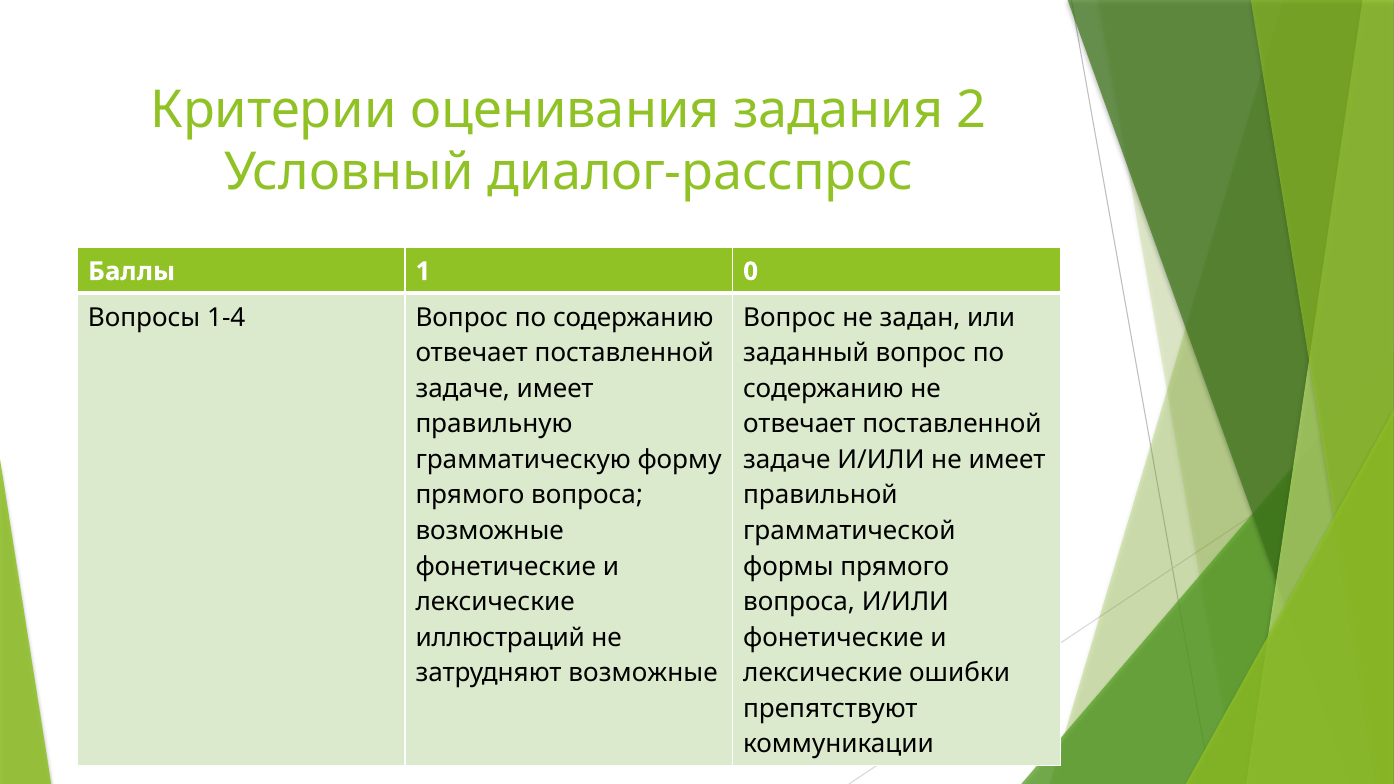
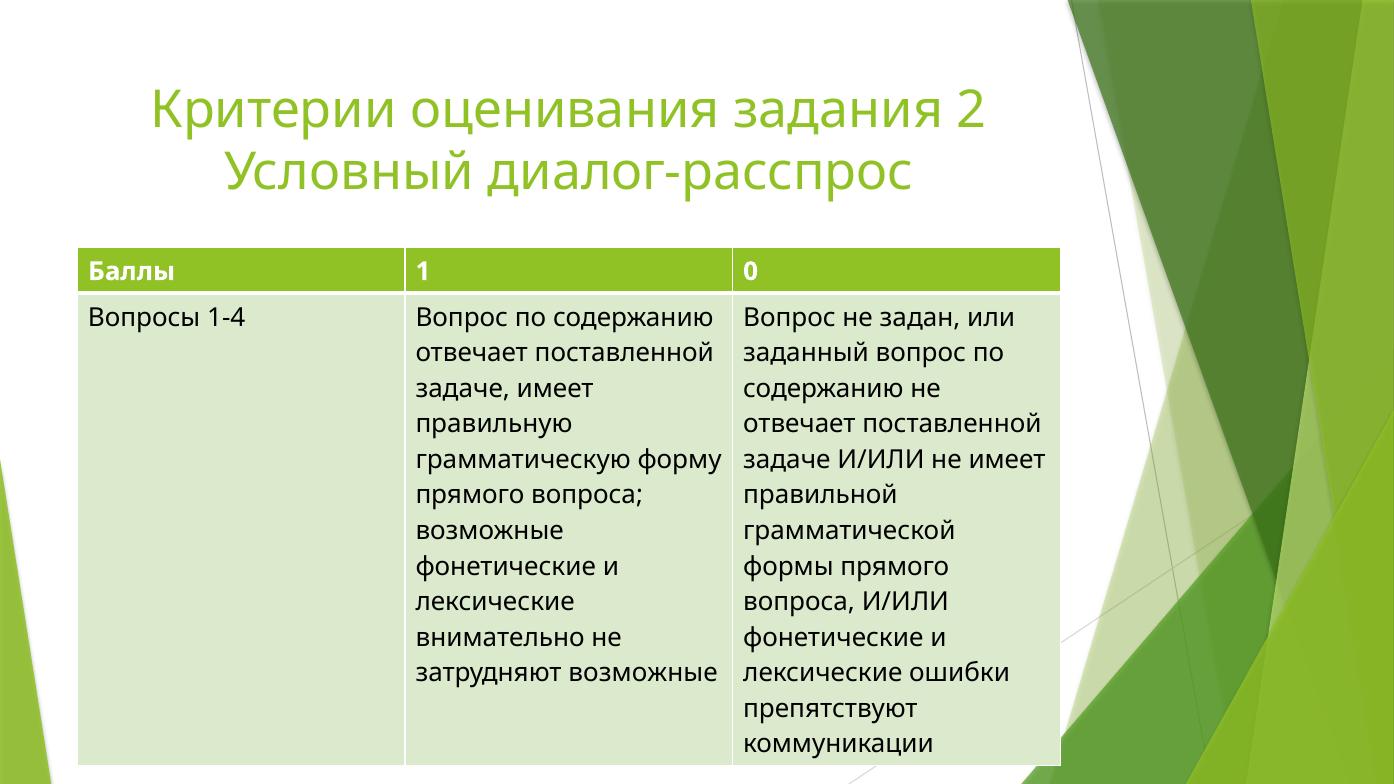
иллюстраций: иллюстраций -> внимательно
